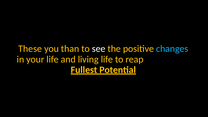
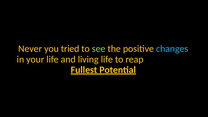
These: These -> Never
than: than -> tried
see colour: white -> light green
